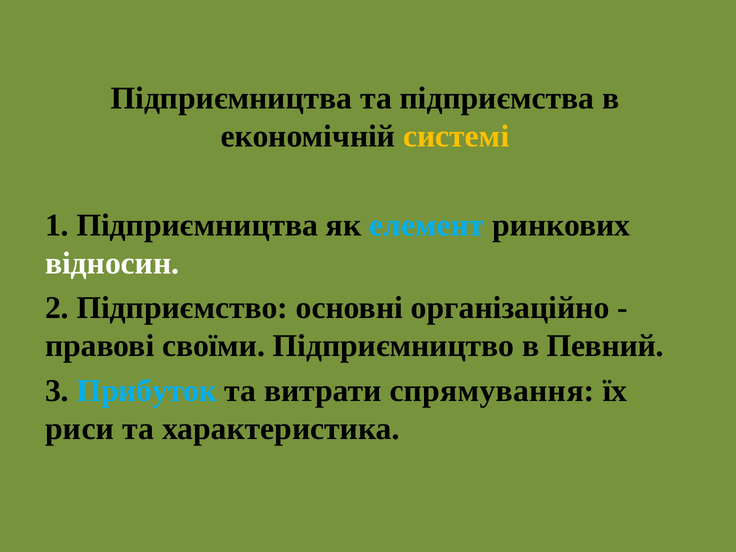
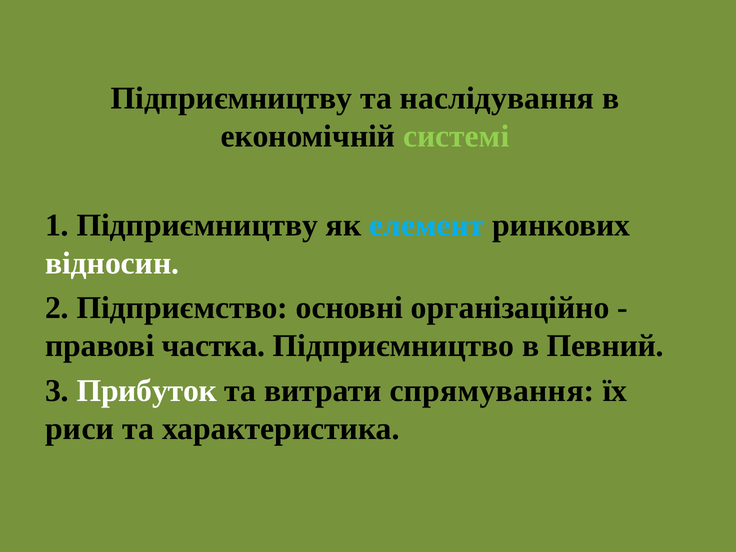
Підприємництва at (232, 98): Підприємництва -> Підприємництву
підприємства: підприємства -> наслідування
системі colour: yellow -> light green
1 Підприємництва: Підприємництва -> Підприємництву
своїми: своїми -> частка
Прибуток colour: light blue -> white
